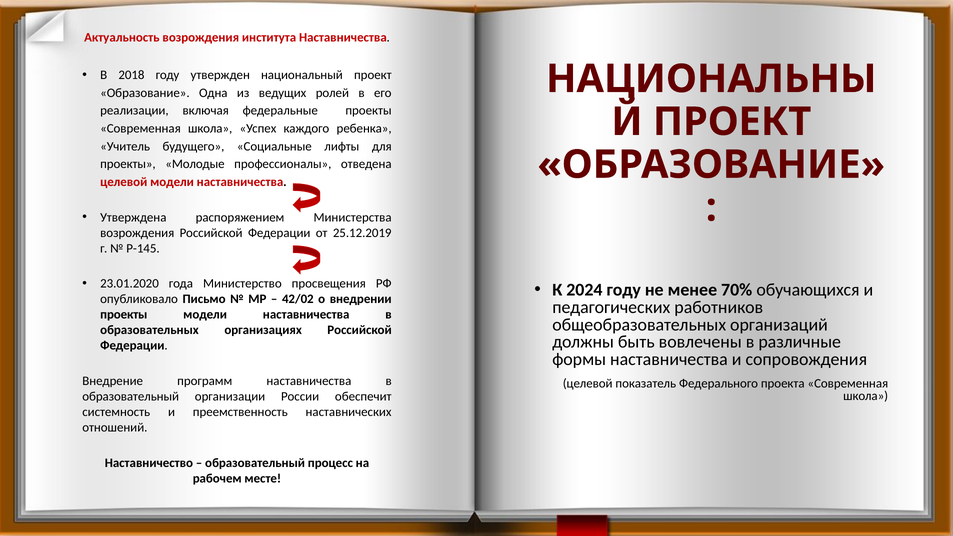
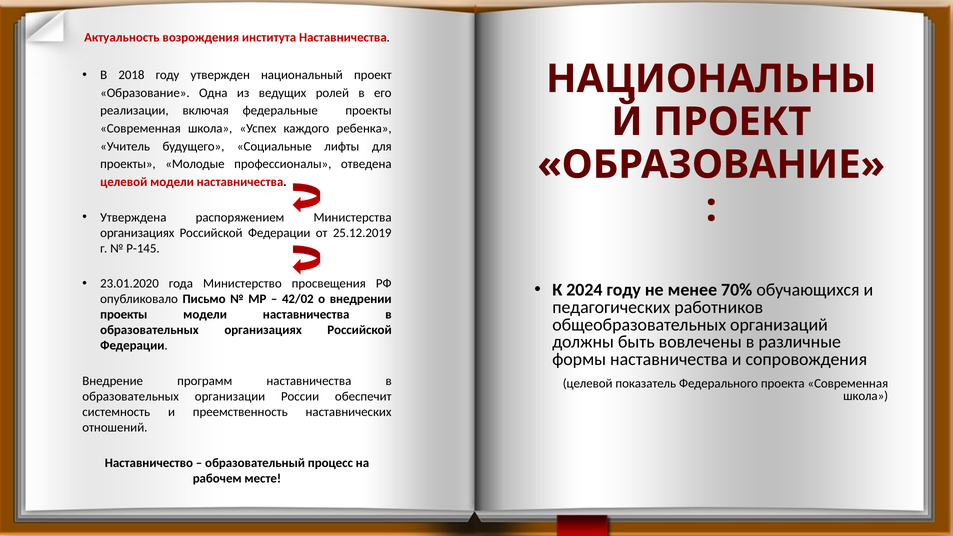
возрождения at (137, 233): возрождения -> организациях
образовательный at (131, 397): образовательный -> образовательных
